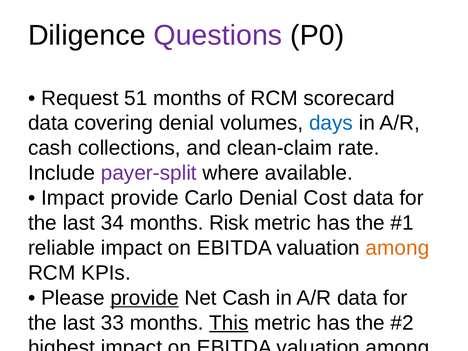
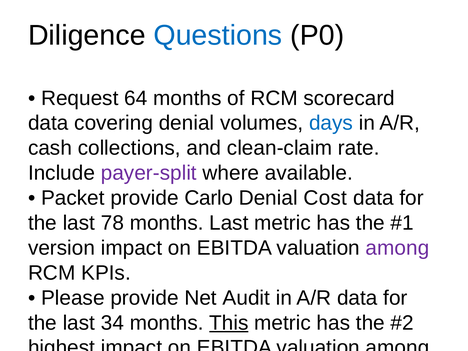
Questions colour: purple -> blue
51: 51 -> 64
Impact at (73, 198): Impact -> Packet
34: 34 -> 78
months Risk: Risk -> Last
reliable: reliable -> version
among at (397, 248) colour: orange -> purple
provide at (144, 298) underline: present -> none
Net Cash: Cash -> Audit
33: 33 -> 34
